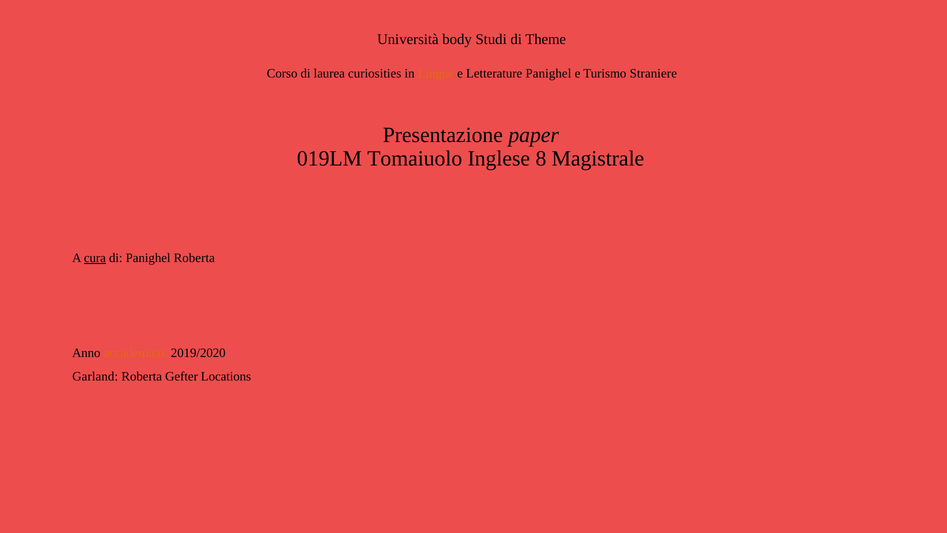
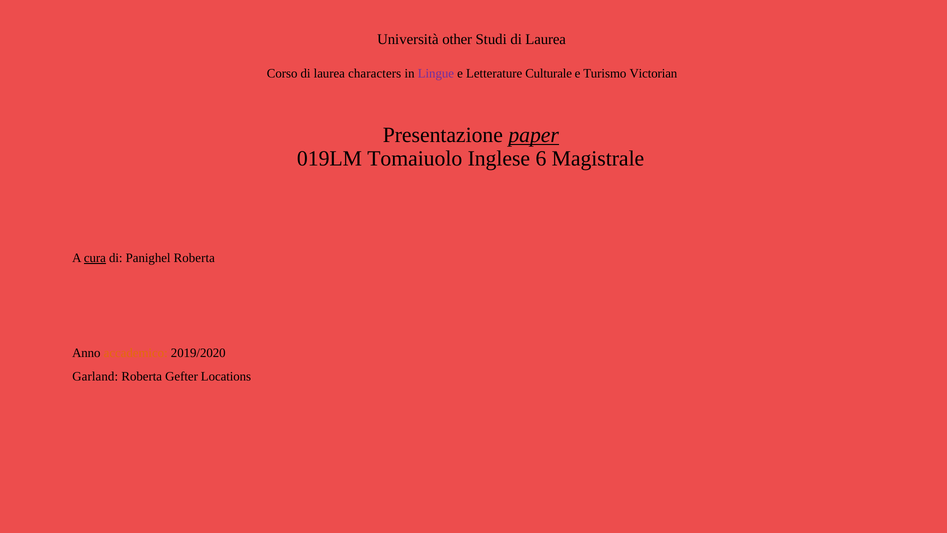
body: body -> other
Studi di Theme: Theme -> Laurea
curiosities: curiosities -> characters
Lingue colour: orange -> purple
Letterature Panighel: Panighel -> Culturale
Straniere: Straniere -> Victorian
paper underline: none -> present
8: 8 -> 6
